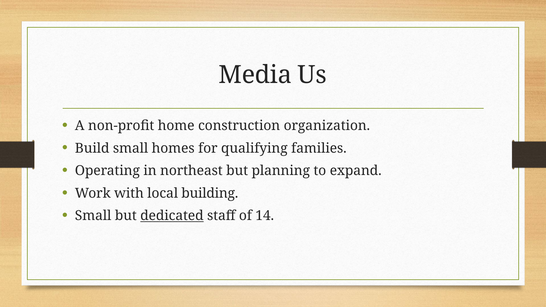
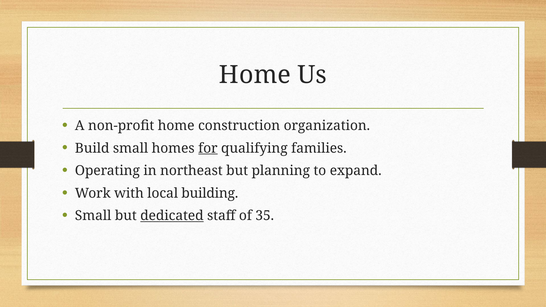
Media at (255, 75): Media -> Home
for underline: none -> present
14: 14 -> 35
